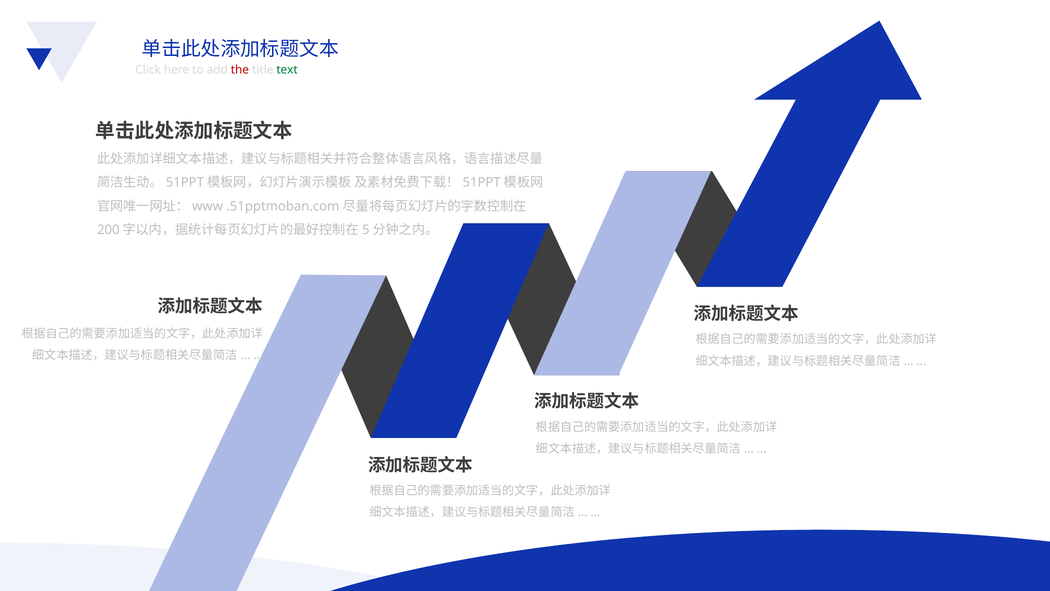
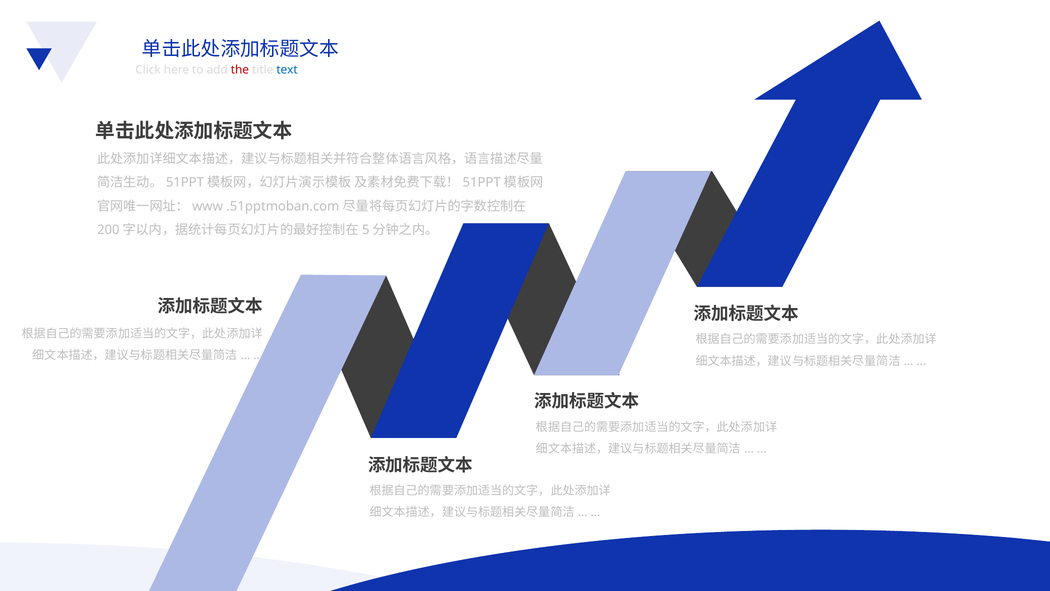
text colour: green -> blue
